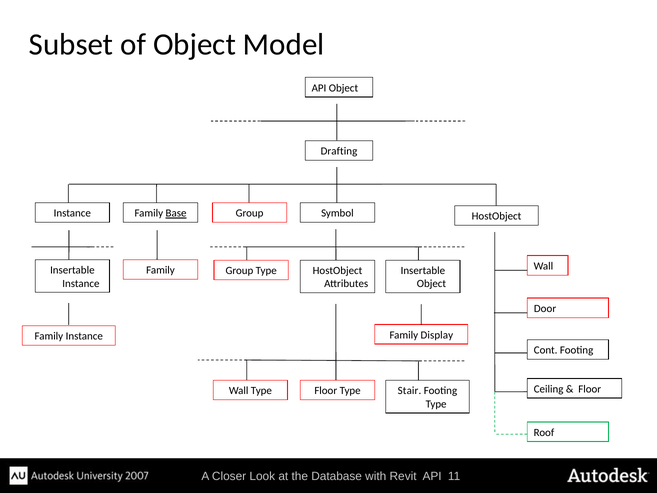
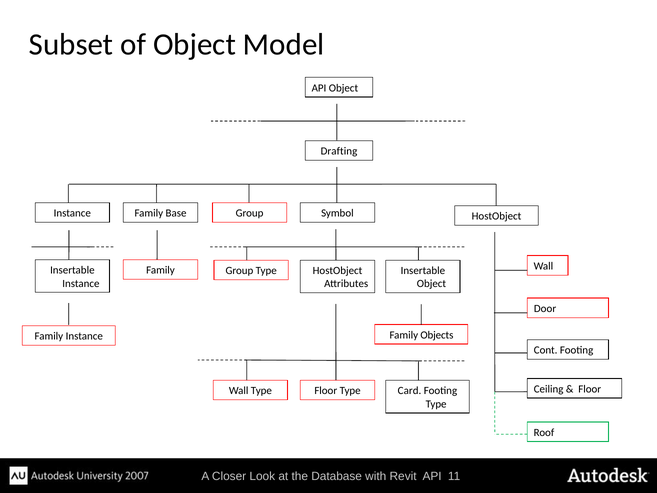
Base underline: present -> none
Display: Display -> Objects
Stair: Stair -> Card
